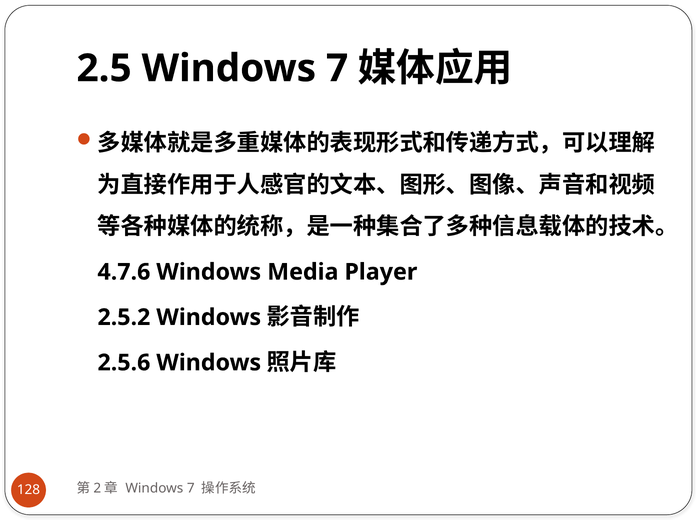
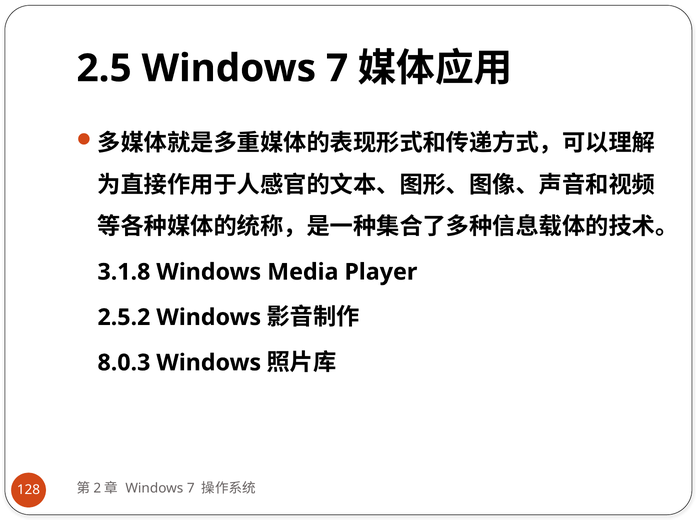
4.7.6: 4.7.6 -> 3.1.8
2.5.6: 2.5.6 -> 8.0.3
